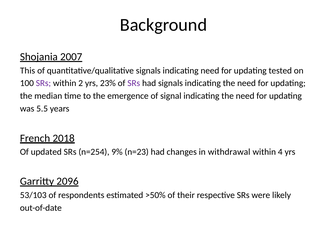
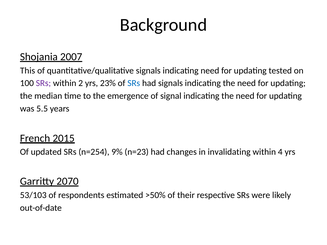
SRs at (134, 83) colour: purple -> blue
2018: 2018 -> 2015
withdrawal: withdrawal -> invalidating
2096: 2096 -> 2070
